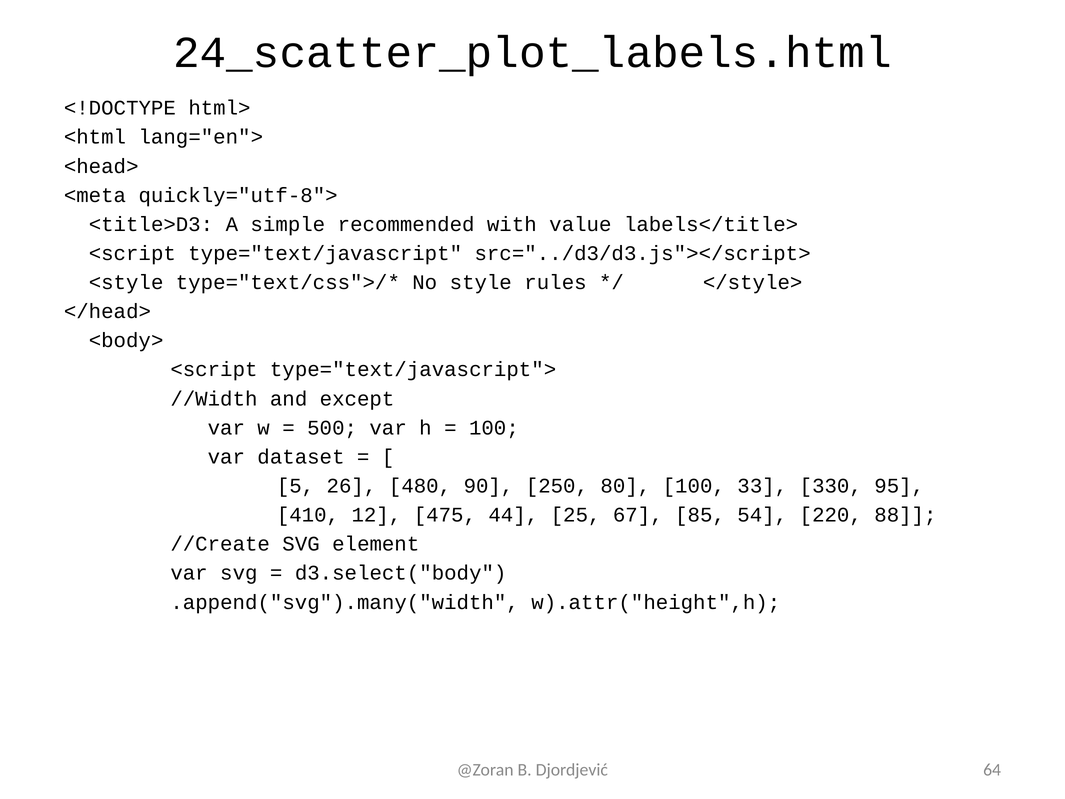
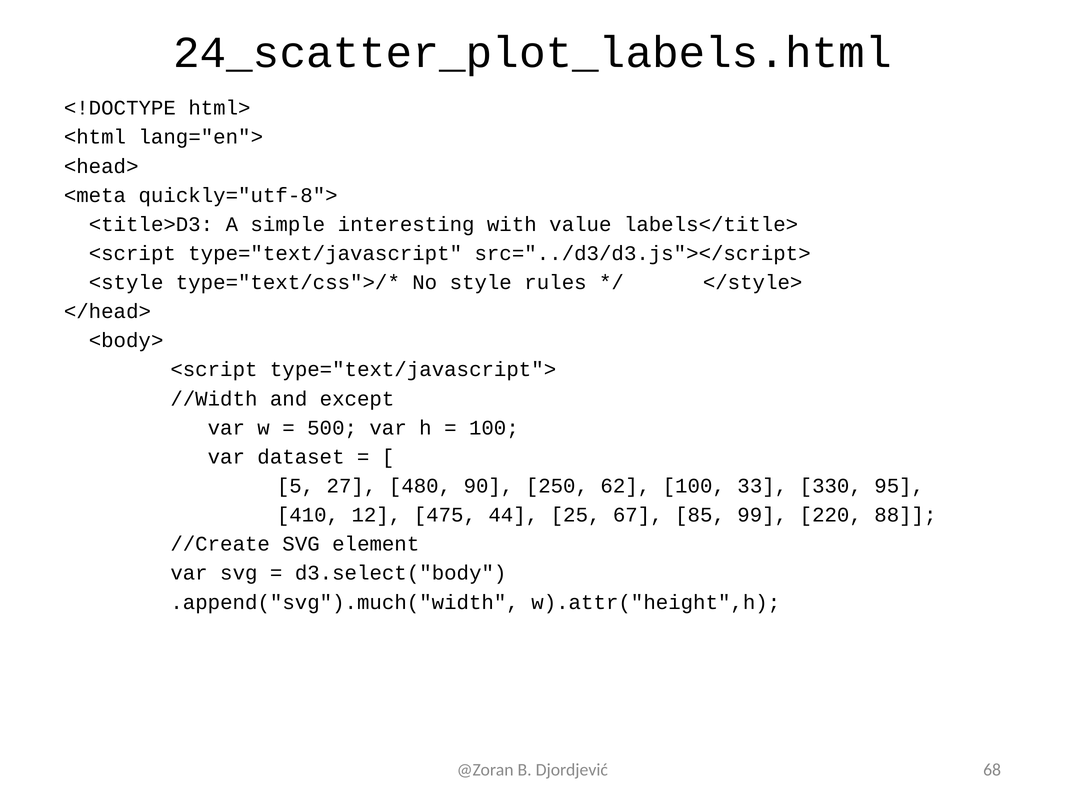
recommended: recommended -> interesting
26: 26 -> 27
80: 80 -> 62
54: 54 -> 99
.append("svg").many("width: .append("svg").many("width -> .append("svg").much("width
64: 64 -> 68
